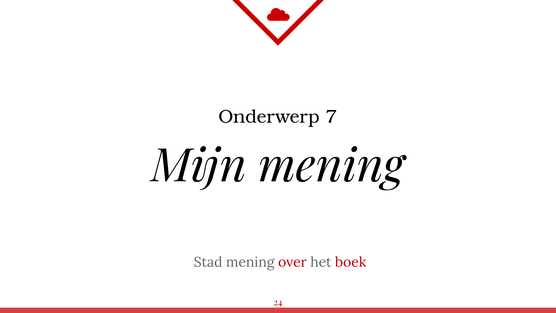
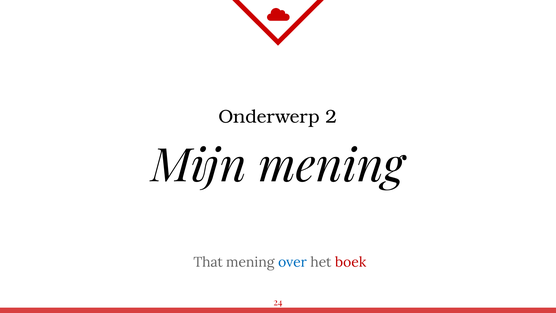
7: 7 -> 2
Stad: Stad -> That
over colour: red -> blue
